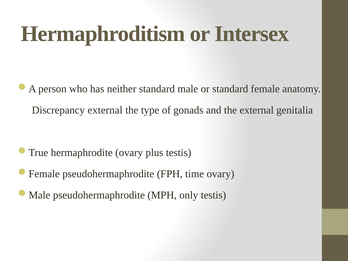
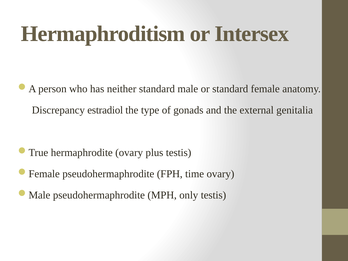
Discrepancy external: external -> estradiol
